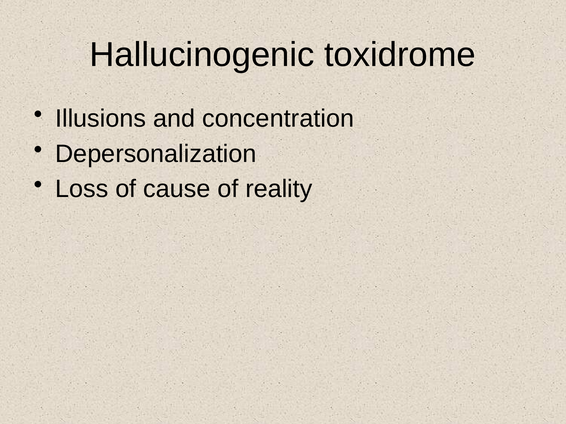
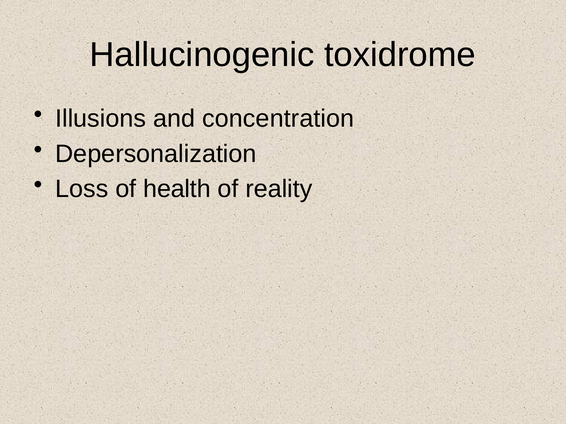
cause: cause -> health
